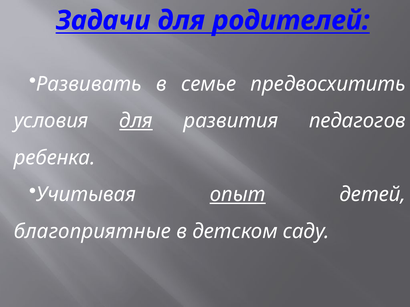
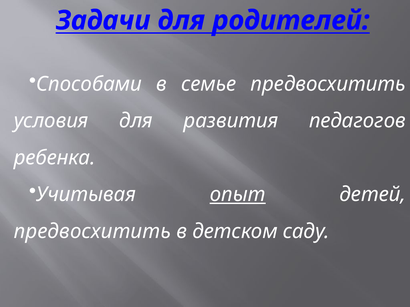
Развивать: Развивать -> Способами
для at (136, 121) underline: present -> none
благоприятные at (92, 232): благоприятные -> предвосхитить
